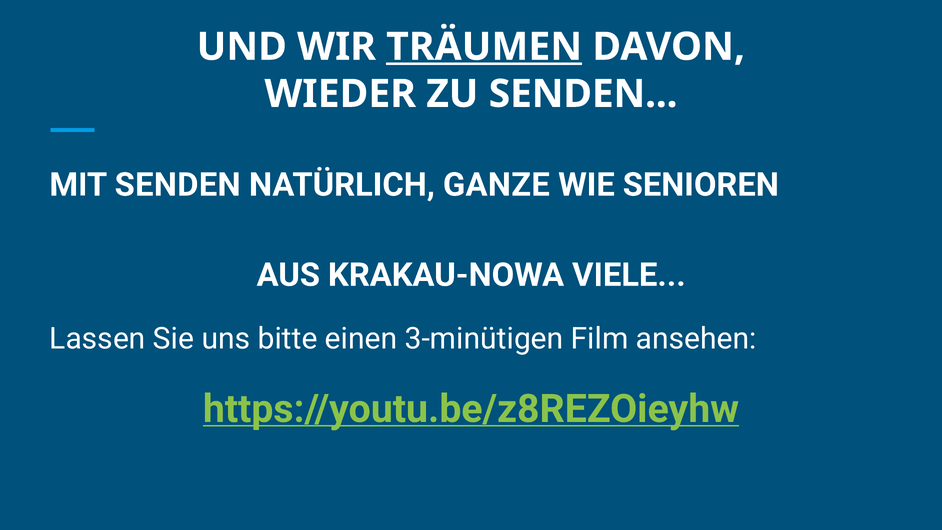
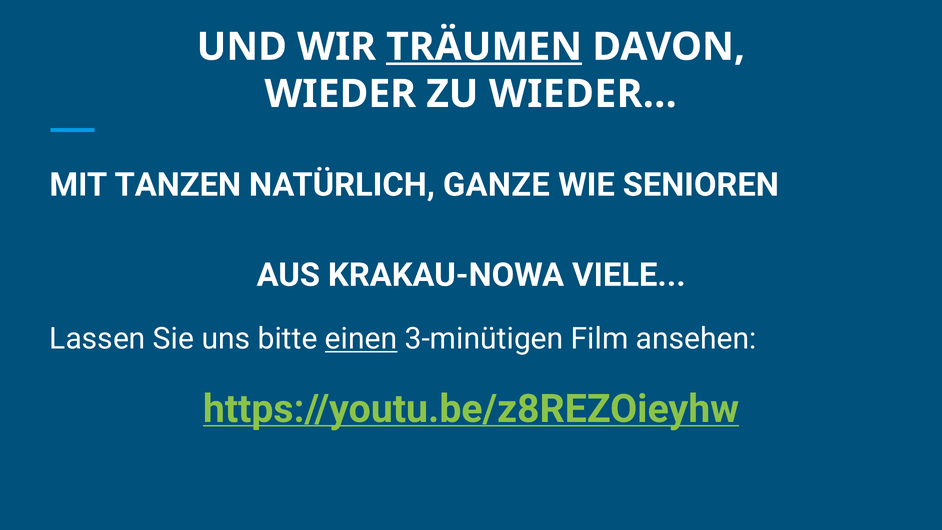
ZU SENDEN: SENDEN -> WIEDER
MIT SENDEN: SENDEN -> TANZEN
einen underline: none -> present
